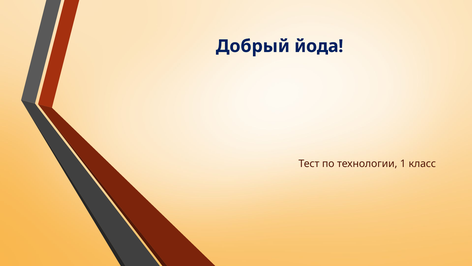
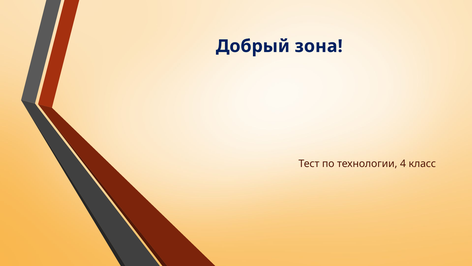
йода: йода -> зона
1: 1 -> 4
